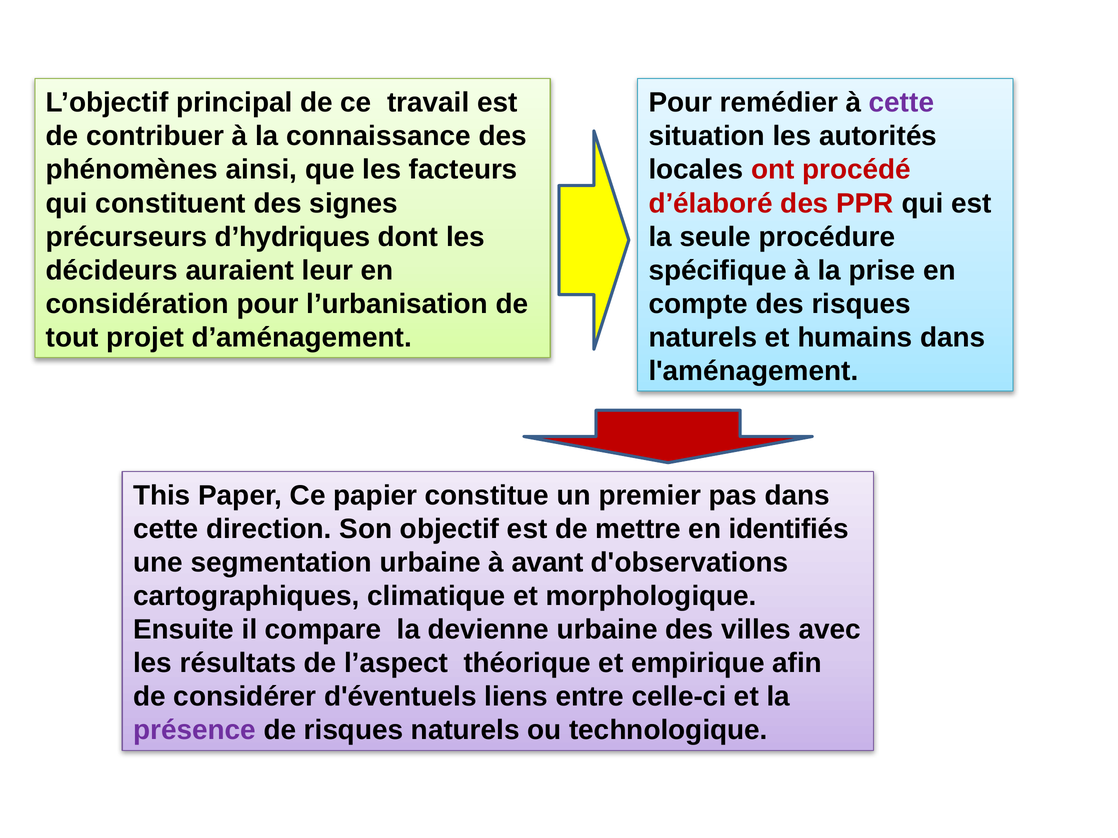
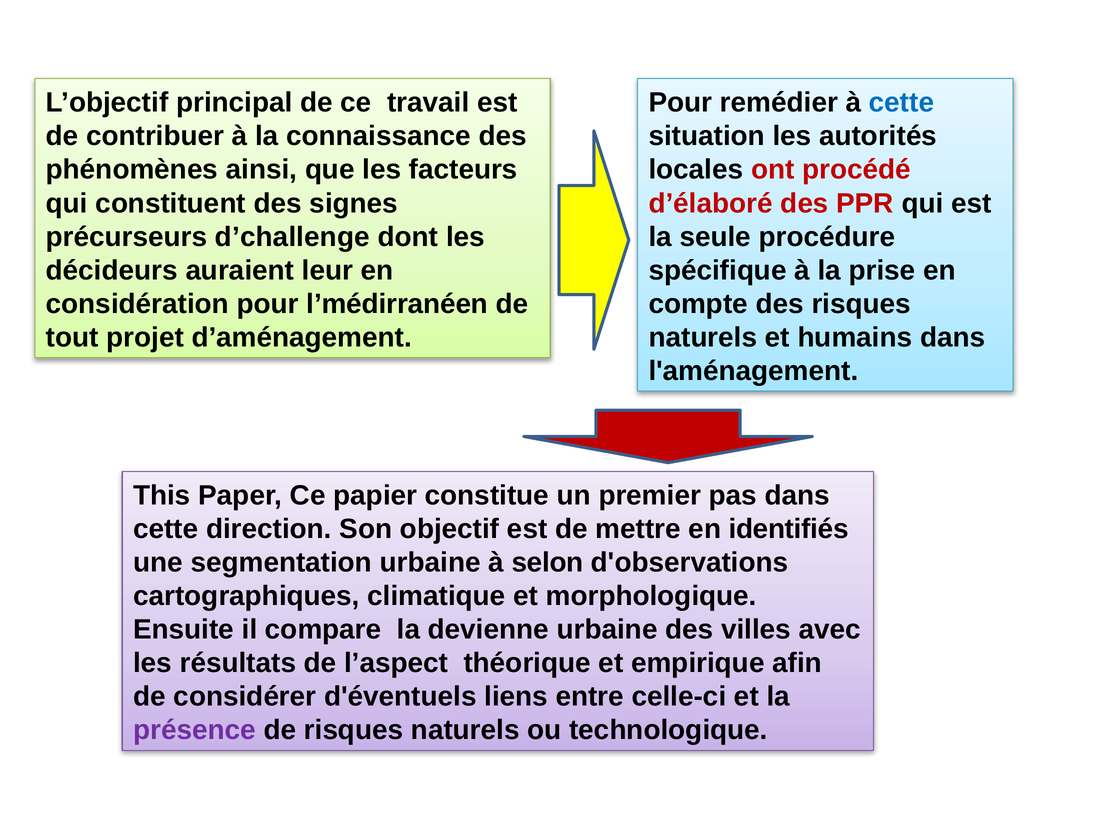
cette at (901, 103) colour: purple -> blue
d’hydriques: d’hydriques -> d’challenge
l’urbanisation: l’urbanisation -> l’médirranéen
avant: avant -> selon
